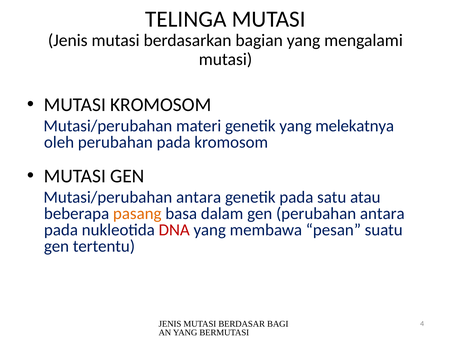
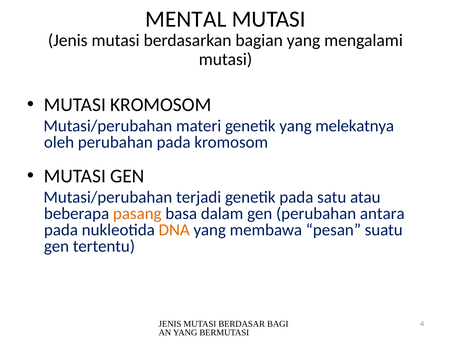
TELINGA: TELINGA -> MENTAL
Mutasi/perubahan antara: antara -> terjadi
DNA colour: red -> orange
